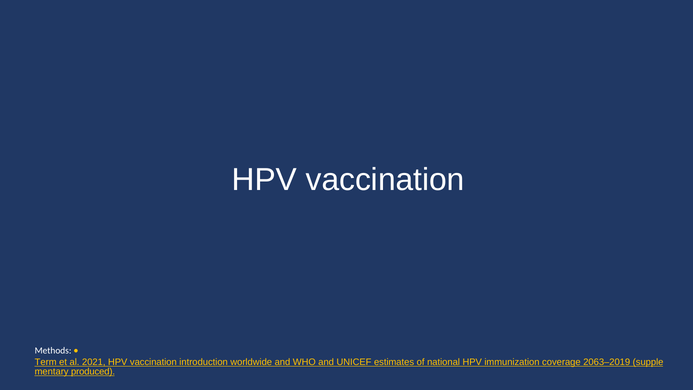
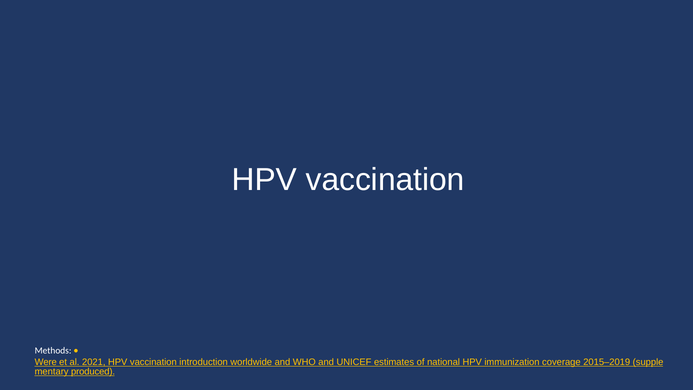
Term: Term -> Were
2063–2019: 2063–2019 -> 2015–2019
